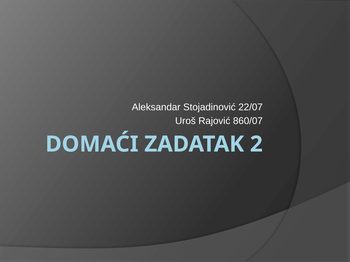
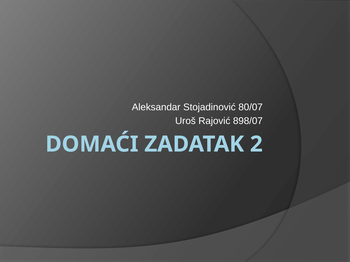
22/07: 22/07 -> 80/07
860/07: 860/07 -> 898/07
